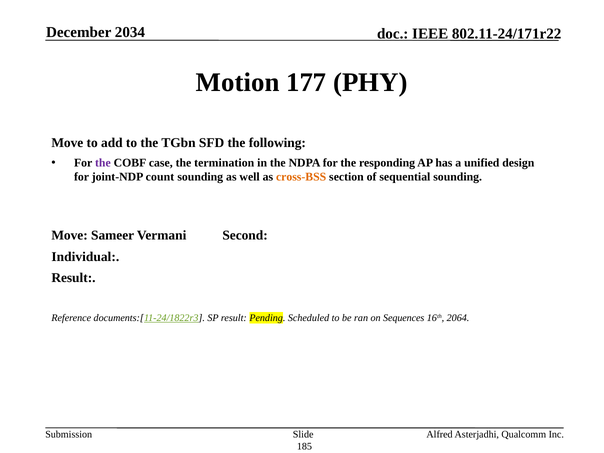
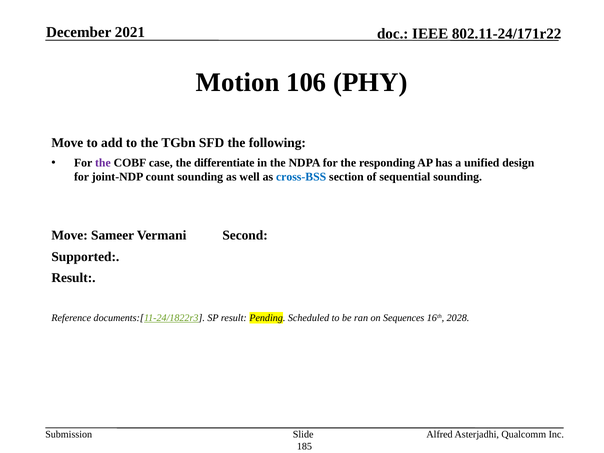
2034: 2034 -> 2021
177: 177 -> 106
termination: termination -> differentiate
cross-BSS colour: orange -> blue
Individual: Individual -> Supported
2064: 2064 -> 2028
